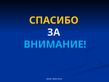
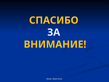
ВНИМАНИЕ colour: light blue -> yellow
